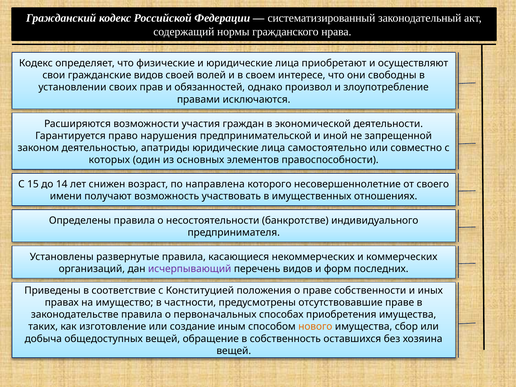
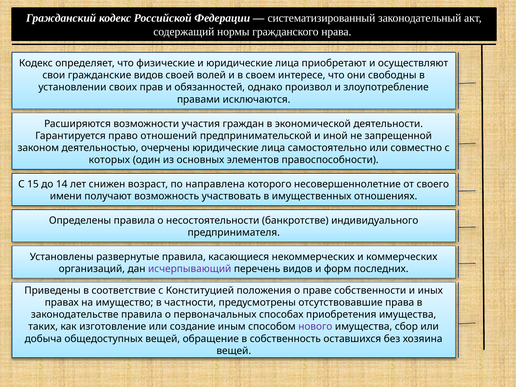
нарушения: нарушения -> отношений
апатриды: апатриды -> очерчены
отсутствовавшие праве: праве -> права
нового colour: orange -> purple
